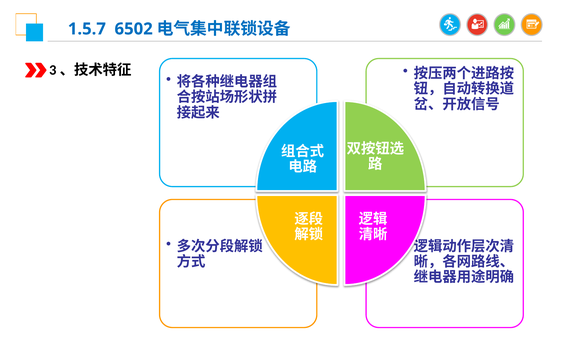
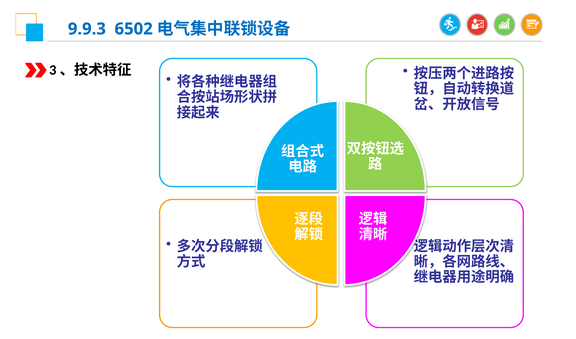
1.5.7: 1.5.7 -> 9.9.3
